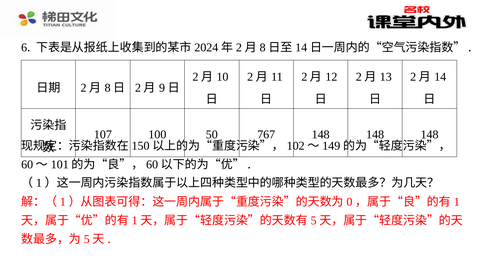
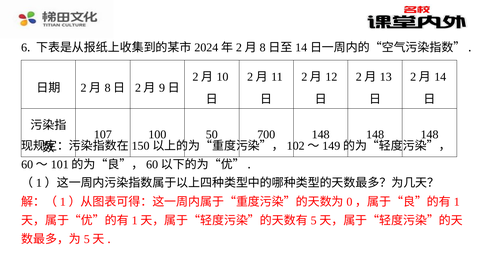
767: 767 -> 700
